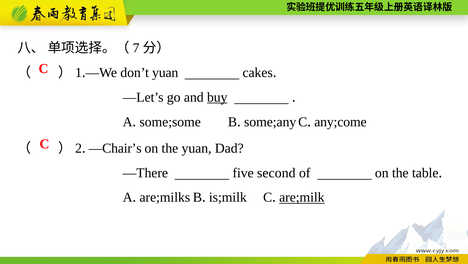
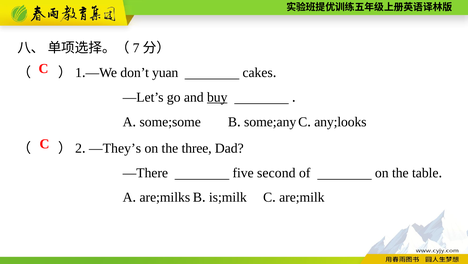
any;come: any;come -> any;looks
—Chair’s: —Chair’s -> —They’s
the yuan: yuan -> three
are;milk underline: present -> none
